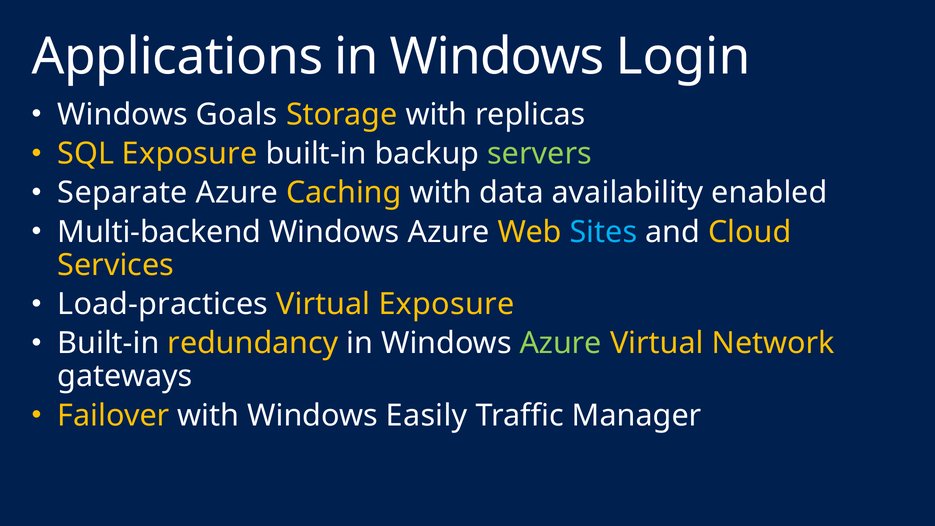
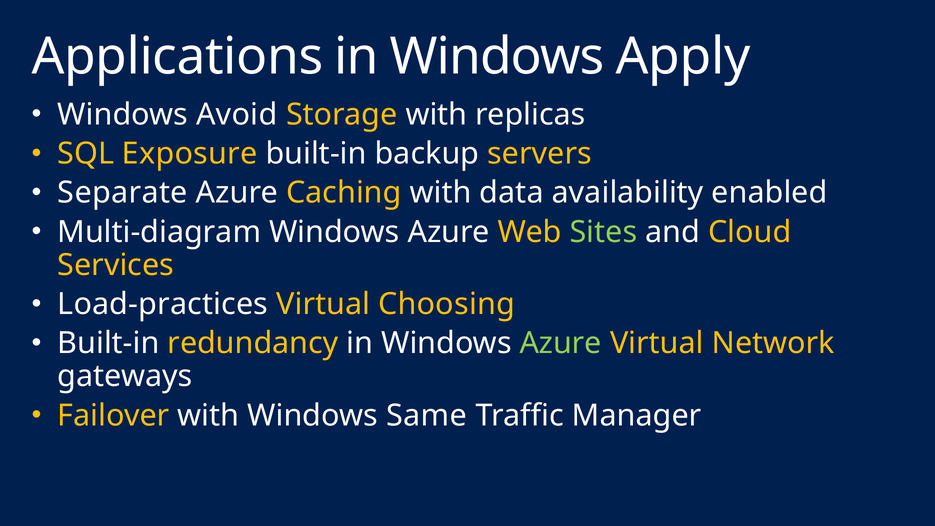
Login: Login -> Apply
Goals: Goals -> Avoid
servers colour: light green -> yellow
Multi-backend: Multi-backend -> Multi-diagram
Sites colour: light blue -> light green
Virtual Exposure: Exposure -> Choosing
Easily: Easily -> Same
